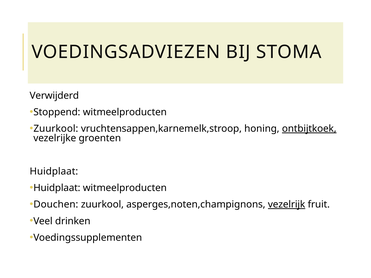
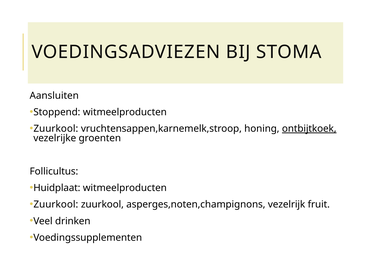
Verwijderd: Verwijderd -> Aansluiten
Huidplaat at (54, 171): Huidplaat -> Follicultus
Douchen at (56, 205): Douchen -> Zuurkool
vezelrijk underline: present -> none
